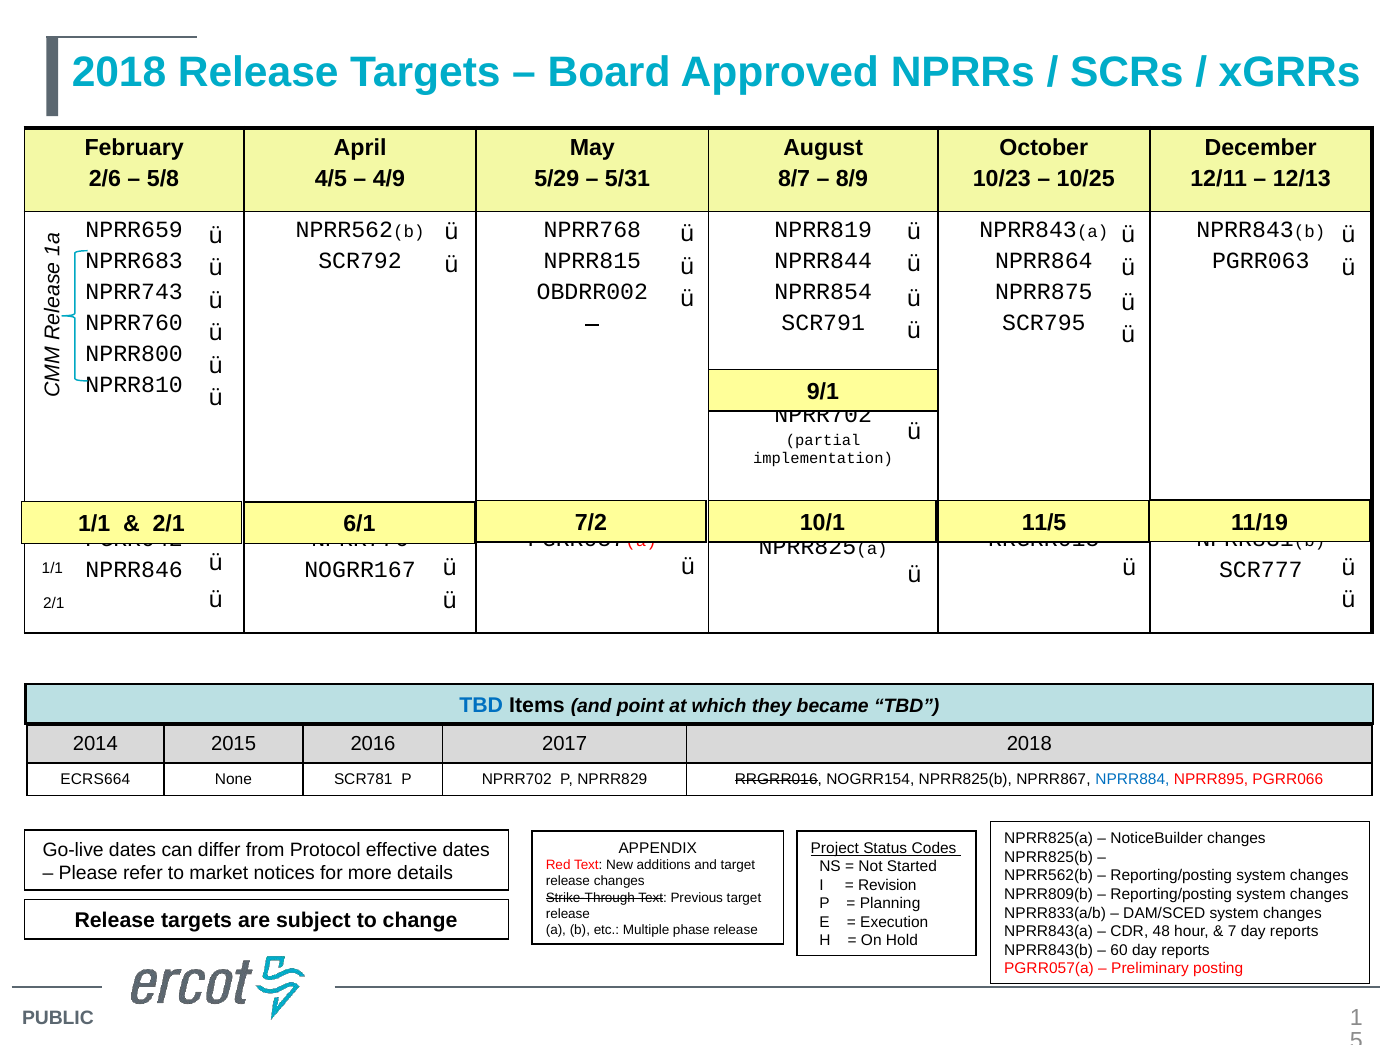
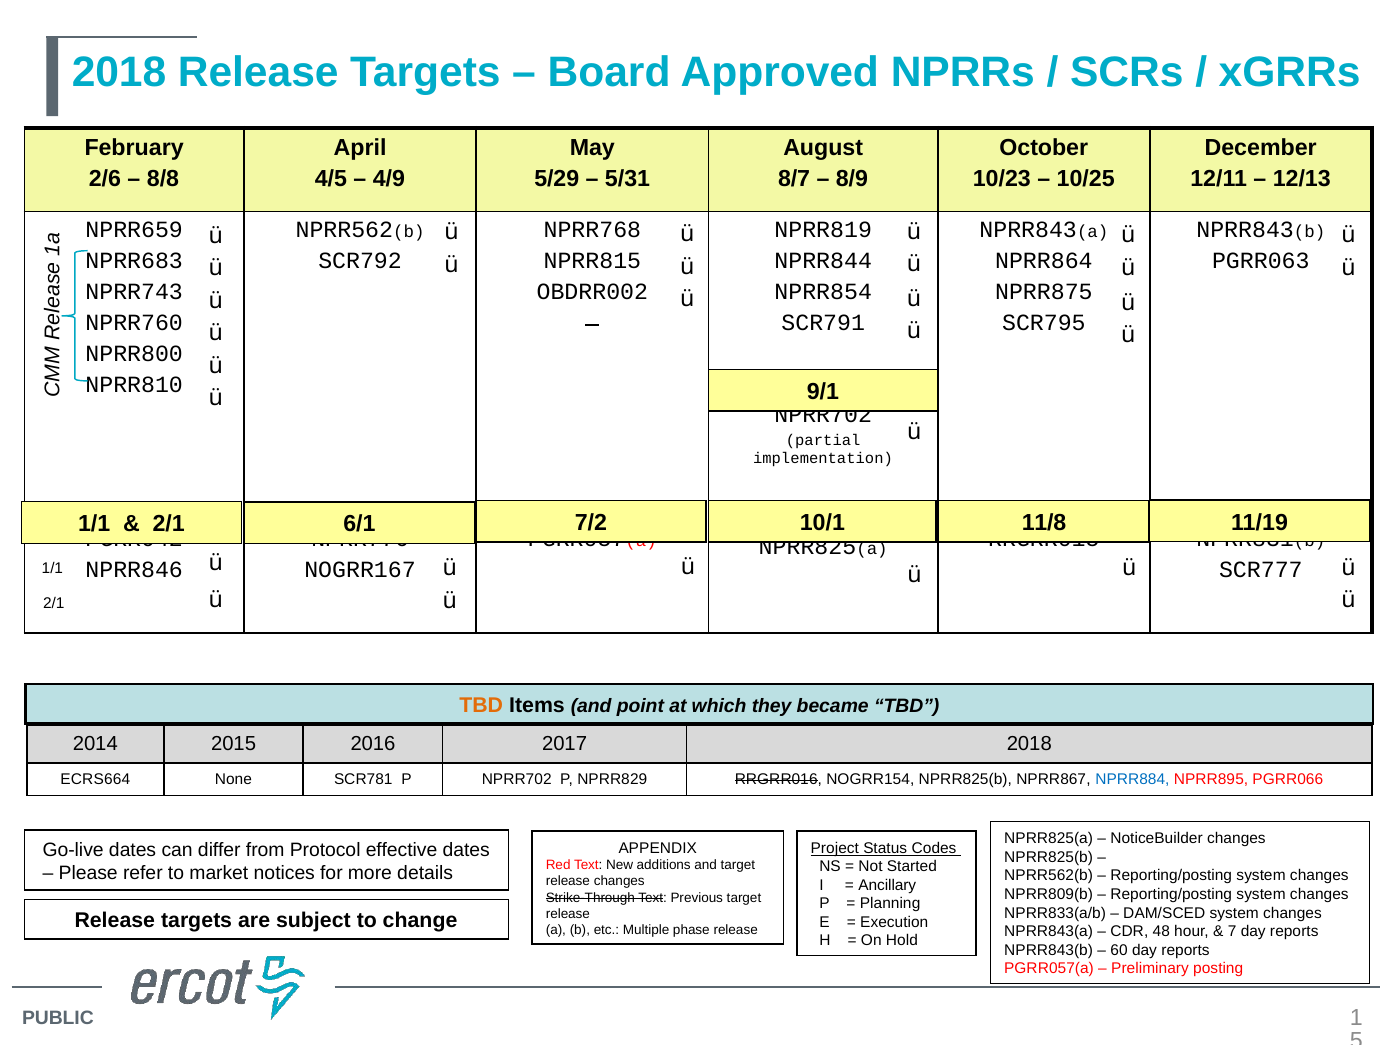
5/8: 5/8 -> 8/8
11/5: 11/5 -> 11/8
TBD at (481, 706) colour: blue -> orange
Revision: Revision -> Ancillary
